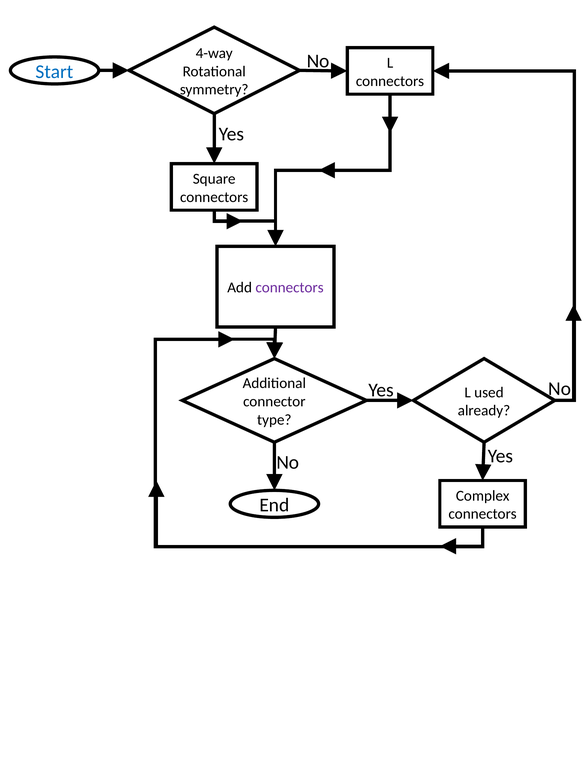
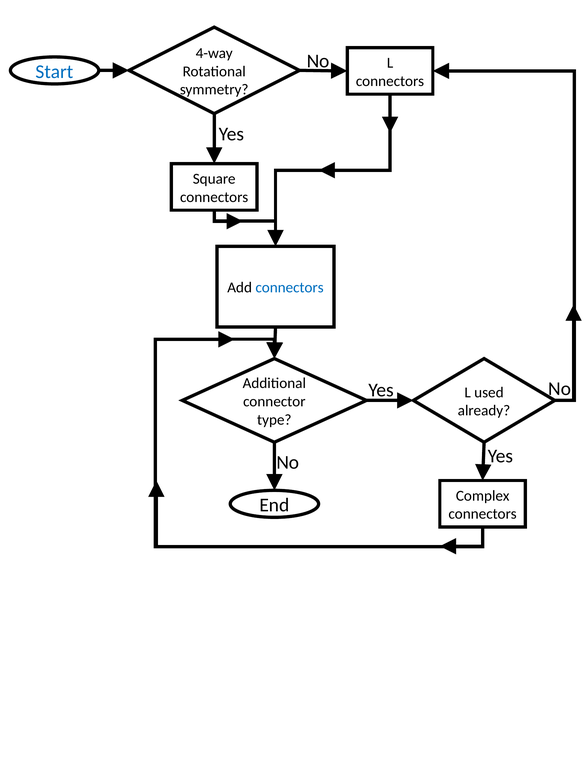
connectors at (290, 288) colour: purple -> blue
